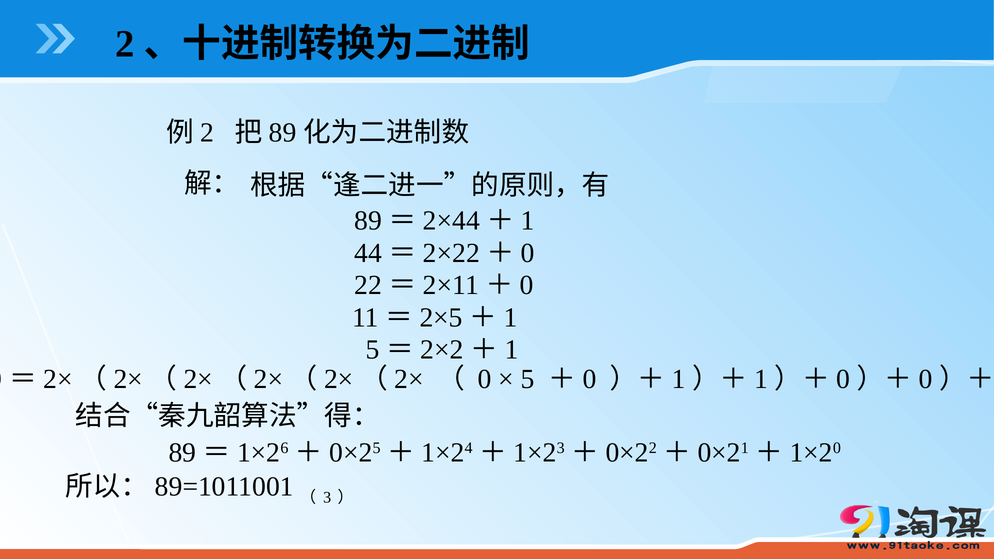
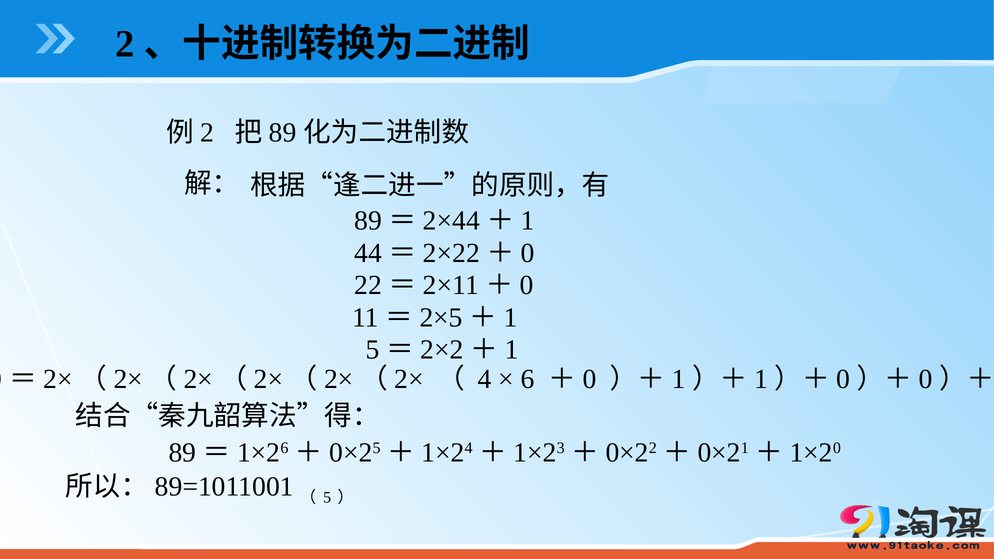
0: 0 -> 4
5: 5 -> 6
3: 3 -> 5
